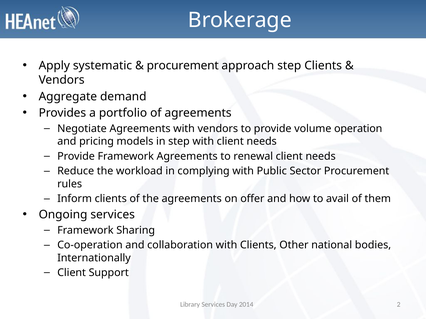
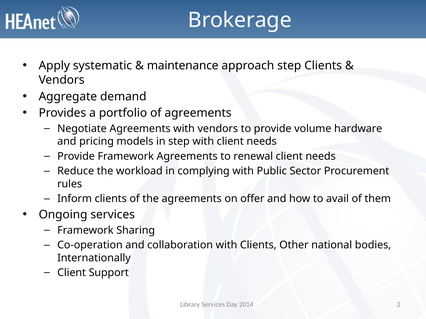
procurement at (183, 66): procurement -> maintenance
operation: operation -> hardware
